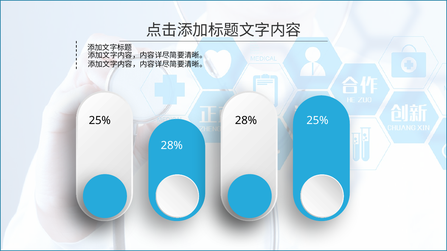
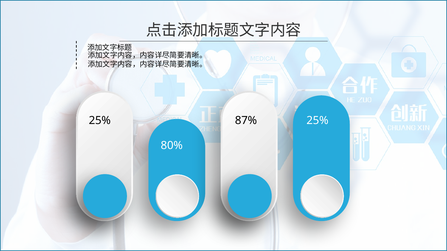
28% at (246, 121): 28% -> 87%
28% at (172, 146): 28% -> 80%
